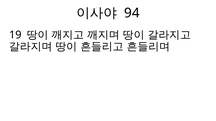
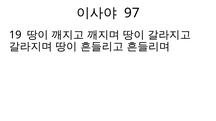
94: 94 -> 97
